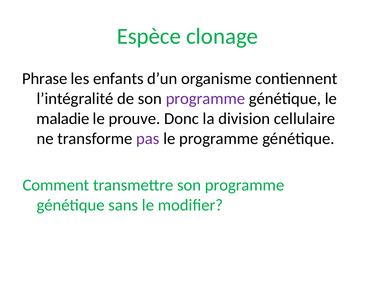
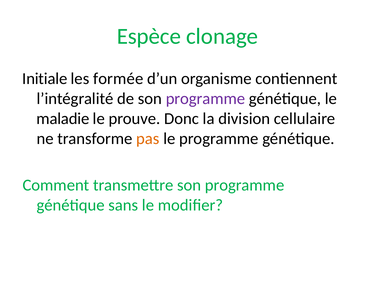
Phrase: Phrase -> Initiale
enfants: enfants -> formée
pas colour: purple -> orange
